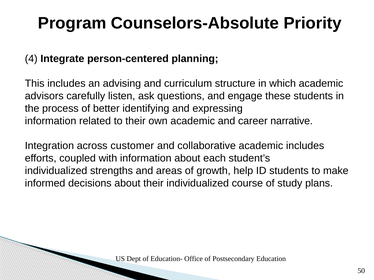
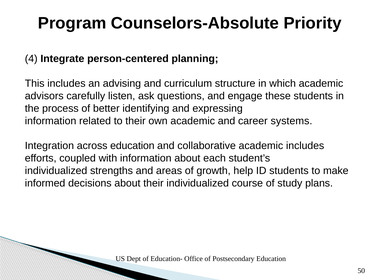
narrative: narrative -> systems
across customer: customer -> education
